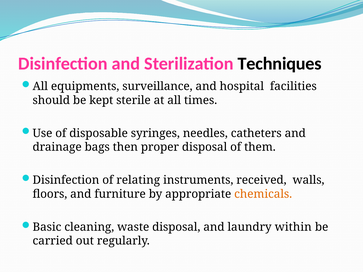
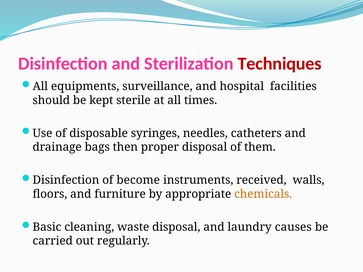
Techniques colour: black -> red
relating: relating -> become
within: within -> causes
